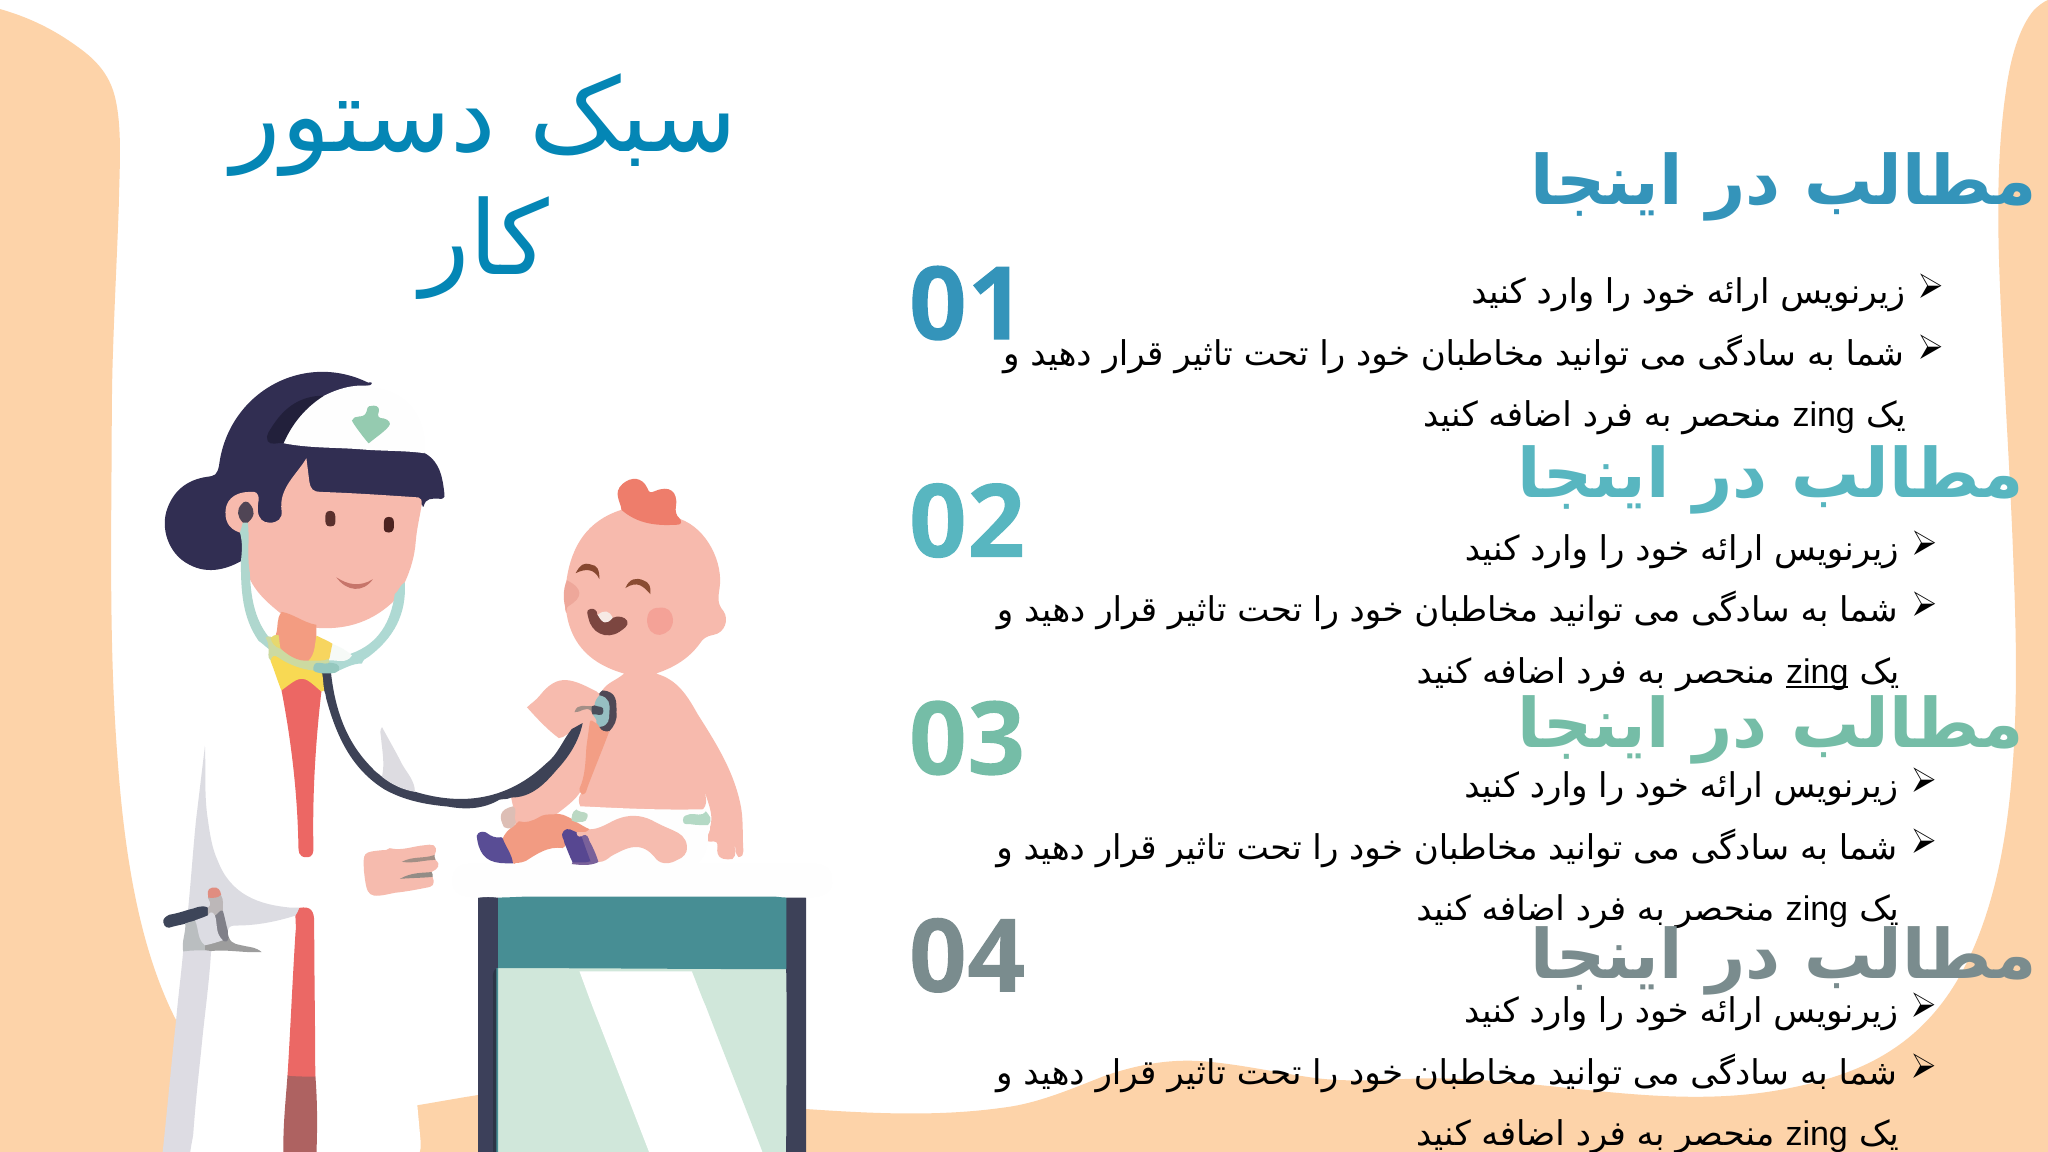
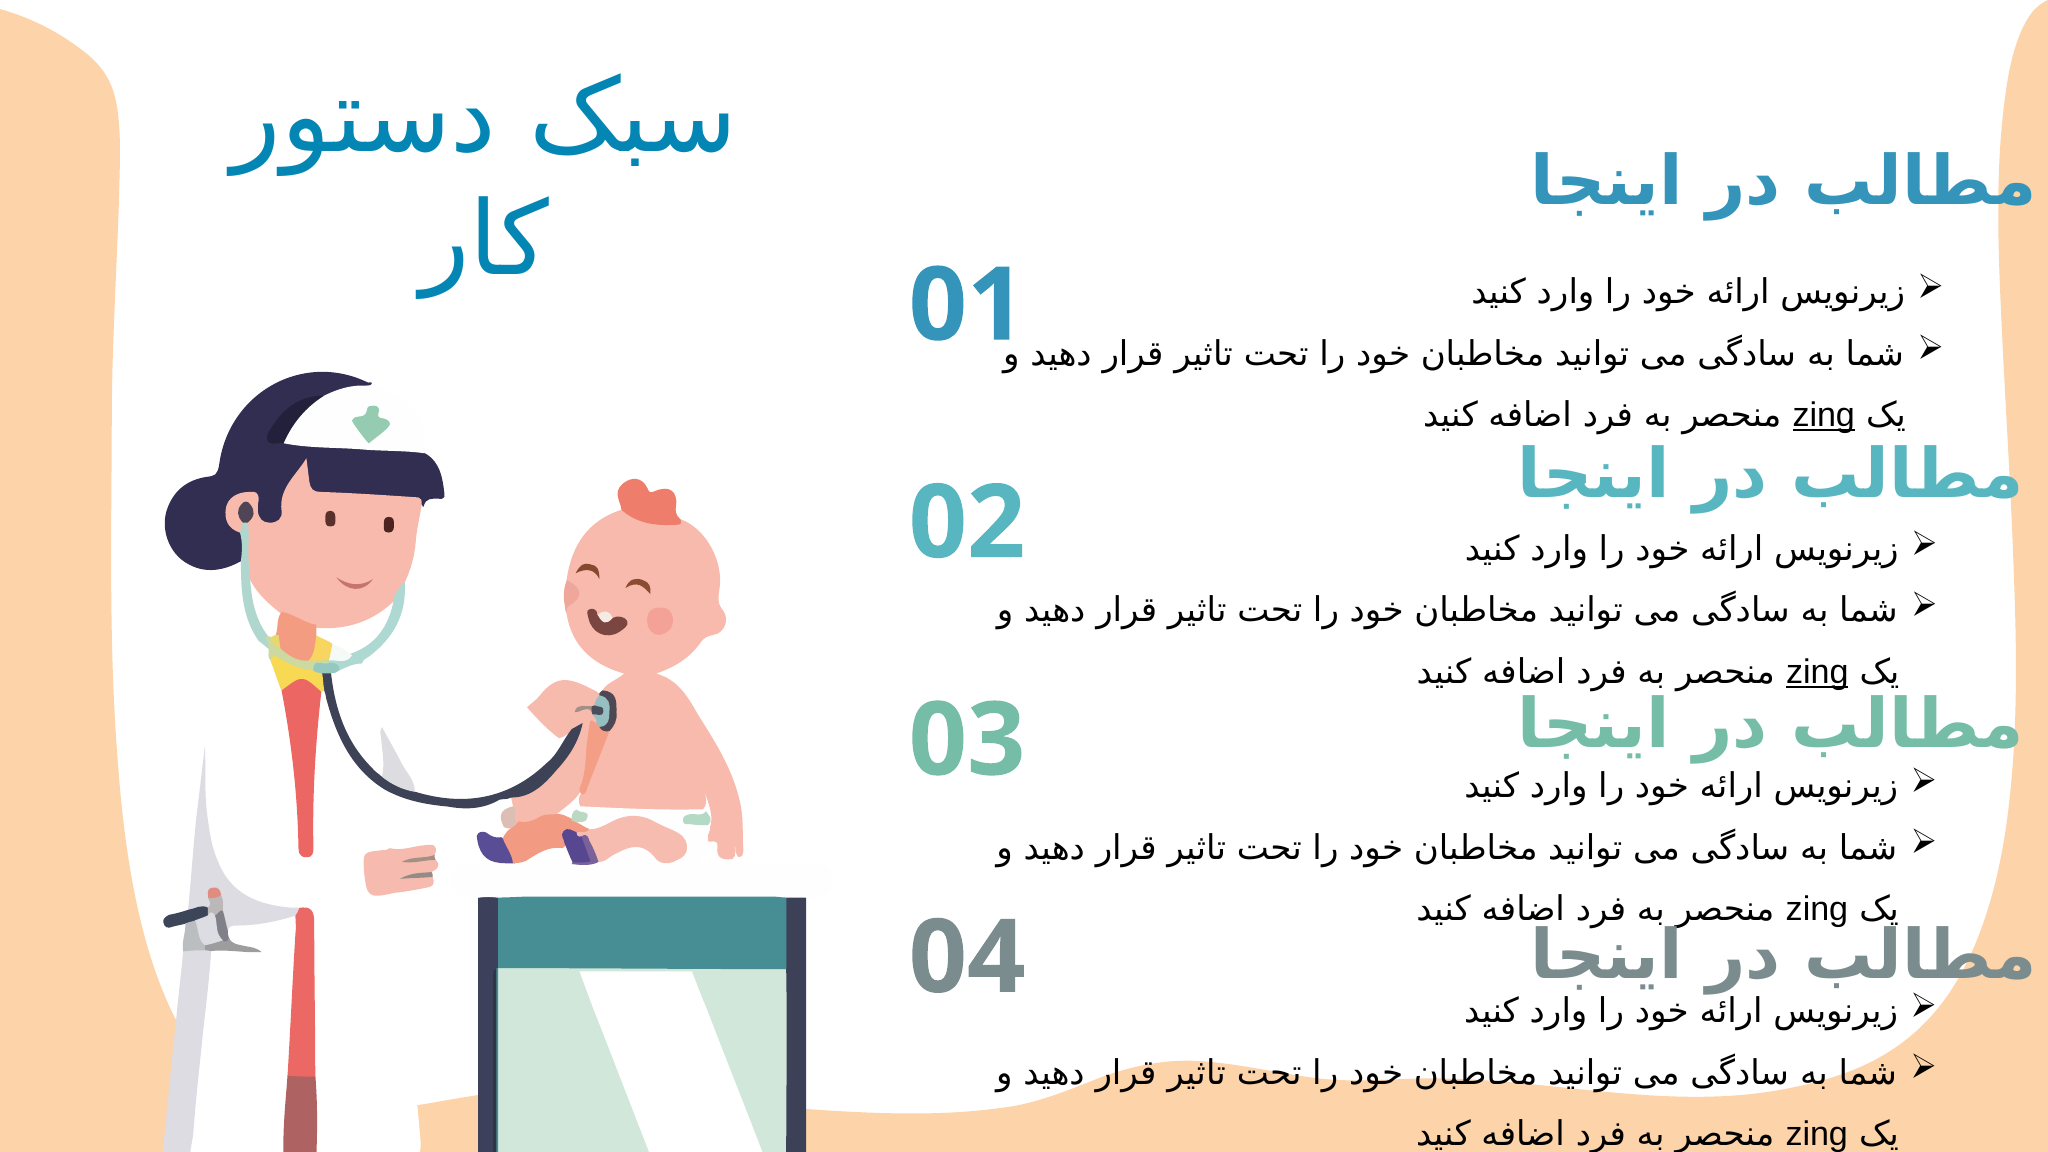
zing at (1824, 416) underline: none -> present
